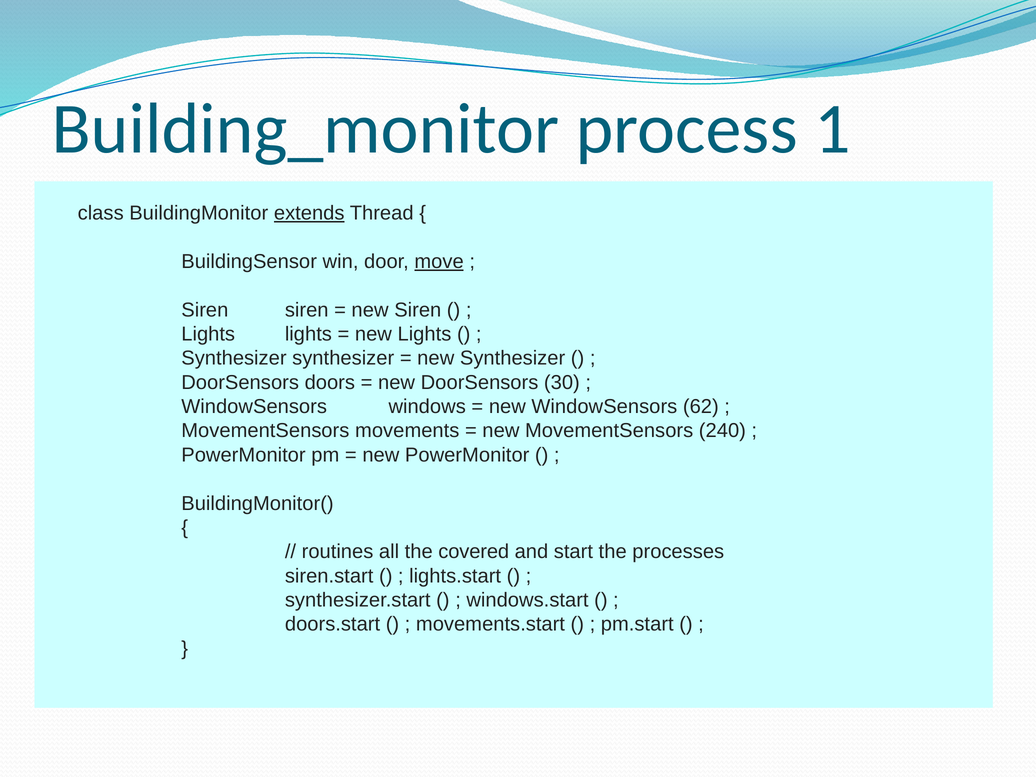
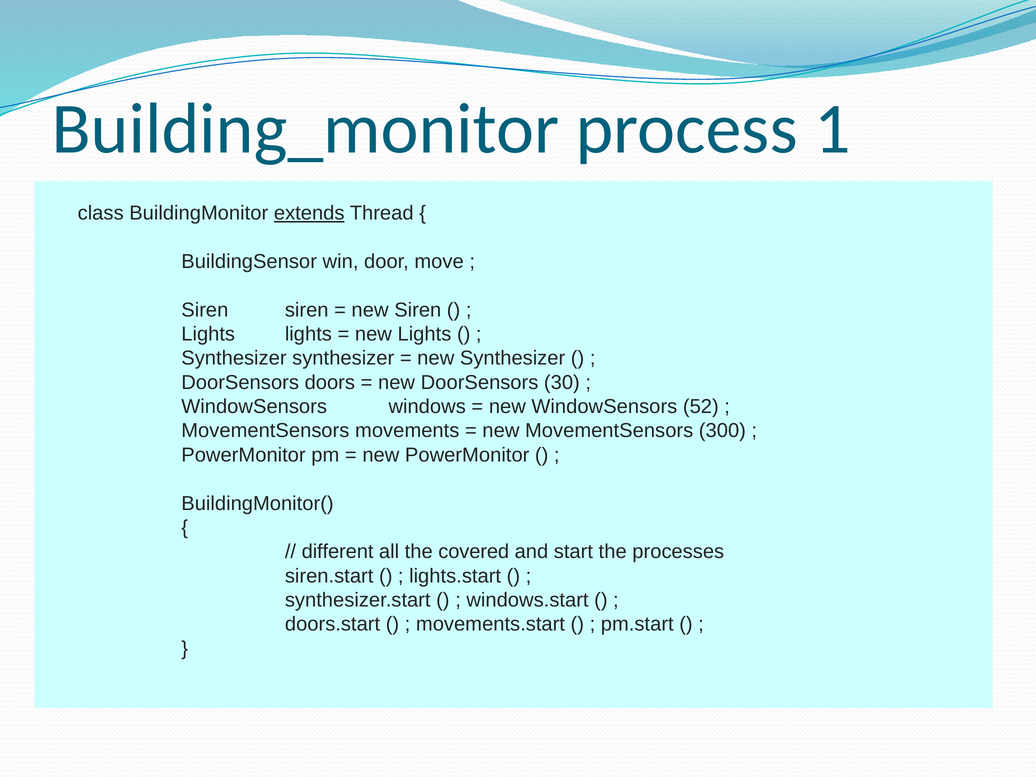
move underline: present -> none
62: 62 -> 52
240: 240 -> 300
routines: routines -> different
